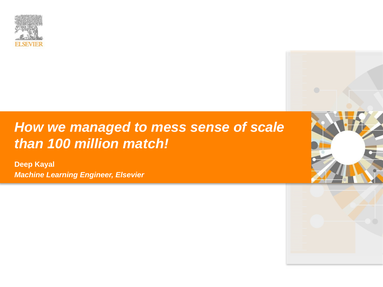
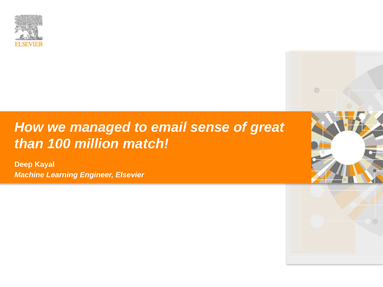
mess: mess -> email
scale: scale -> great
